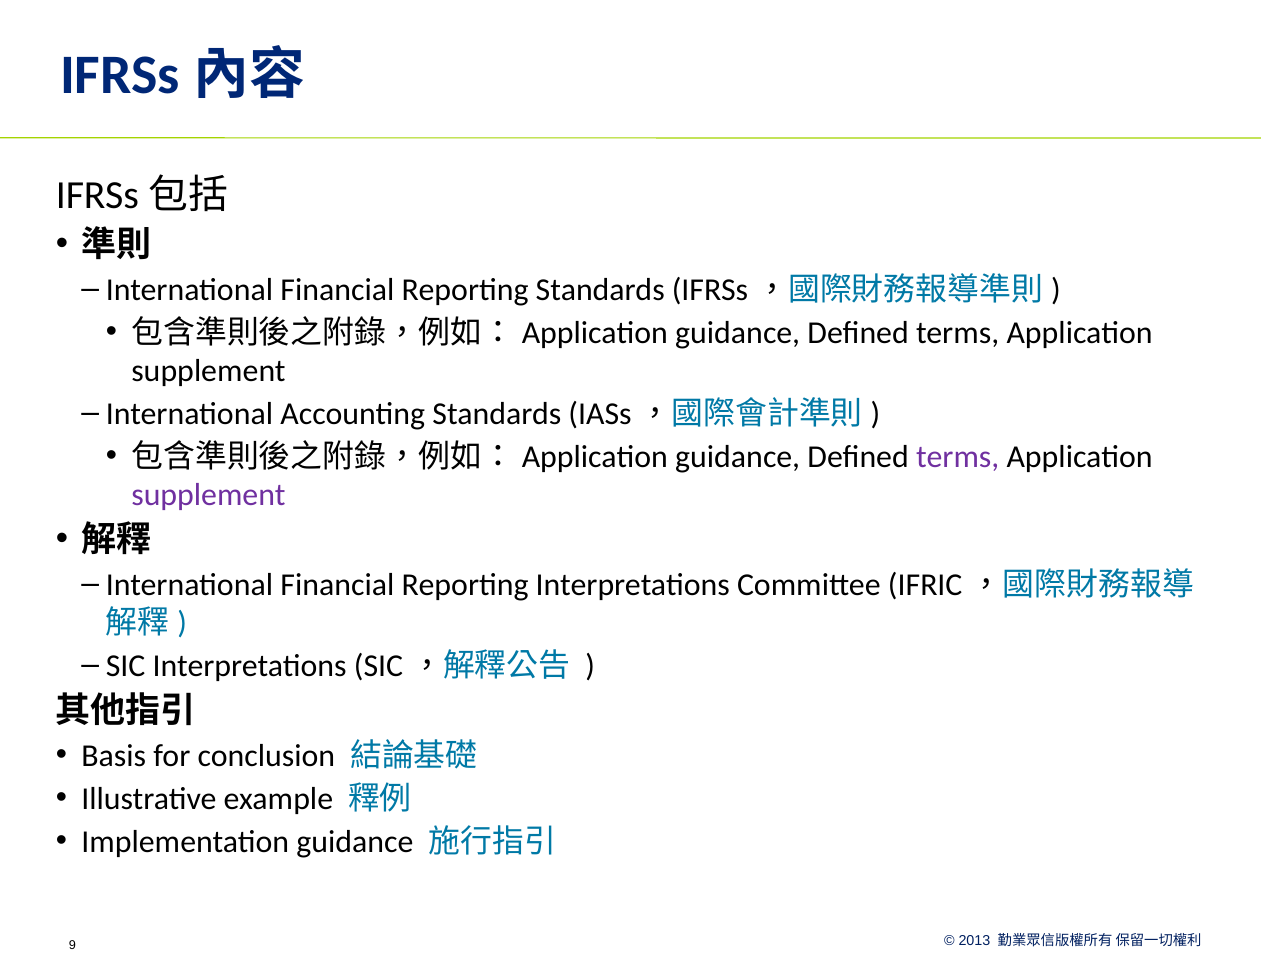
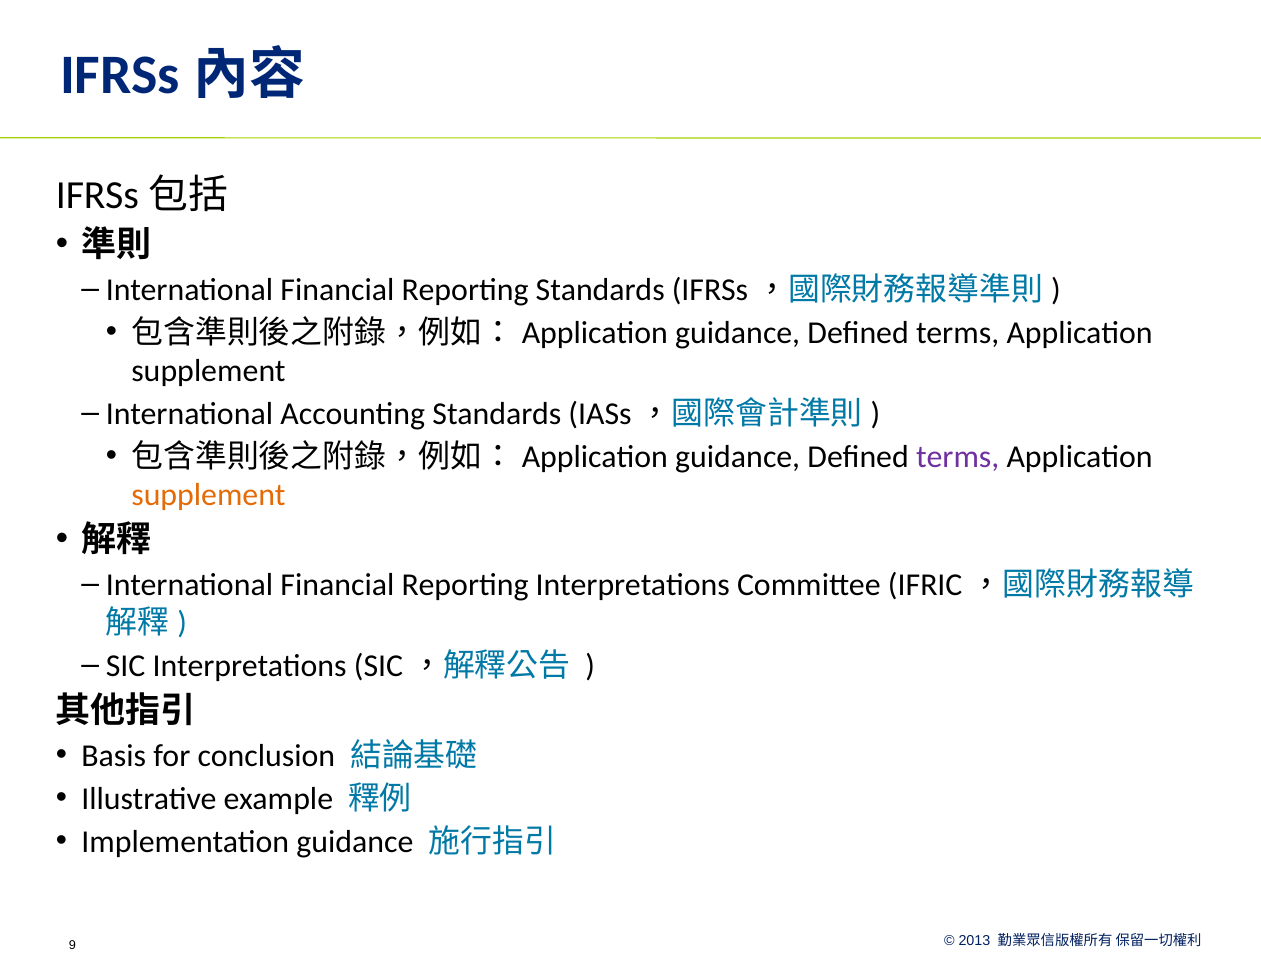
supplement at (208, 495) colour: purple -> orange
